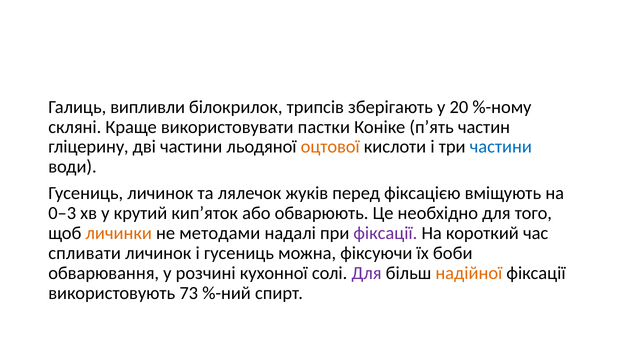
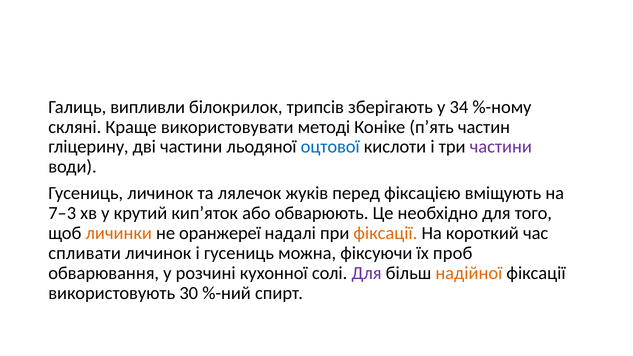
20: 20 -> 34
пастки: пастки -> методі
оцтової colour: orange -> blue
частини at (501, 147) colour: blue -> purple
0–3: 0–3 -> 7–3
методами: методами -> оранжереї
фіксації at (385, 233) colour: purple -> orange
боби: боби -> проб
73: 73 -> 30
